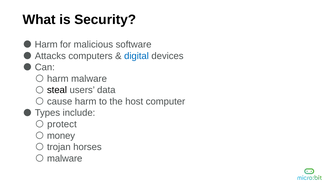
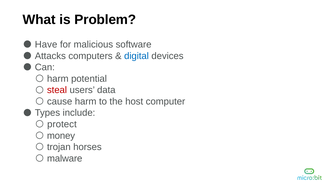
Security: Security -> Problem
Harm at (46, 44): Harm -> Have
harm malware: malware -> potential
steal colour: black -> red
